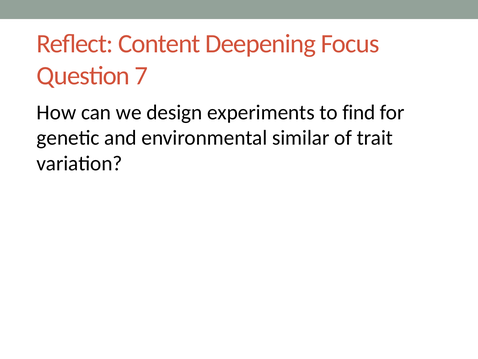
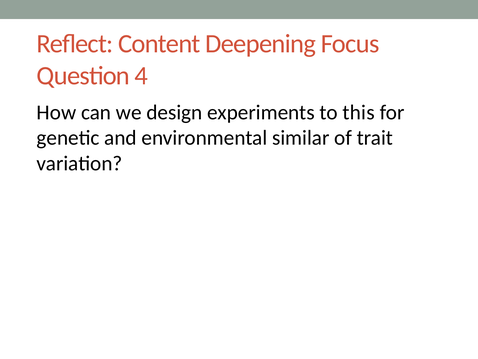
7: 7 -> 4
find: find -> this
